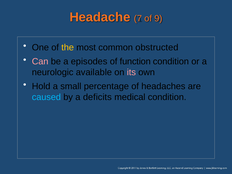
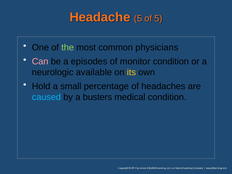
Headache 7: 7 -> 5
of 9: 9 -> 5
the colour: yellow -> light green
obstructed: obstructed -> physicians
function: function -> monitor
its colour: pink -> yellow
deficits: deficits -> busters
